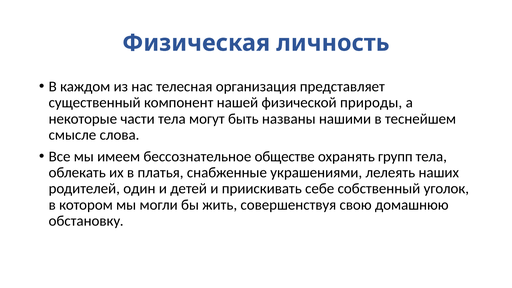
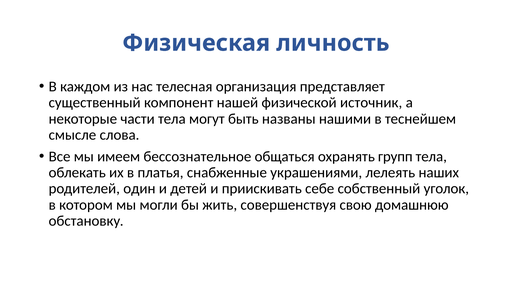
природы: природы -> источник
обществе: обществе -> общаться
